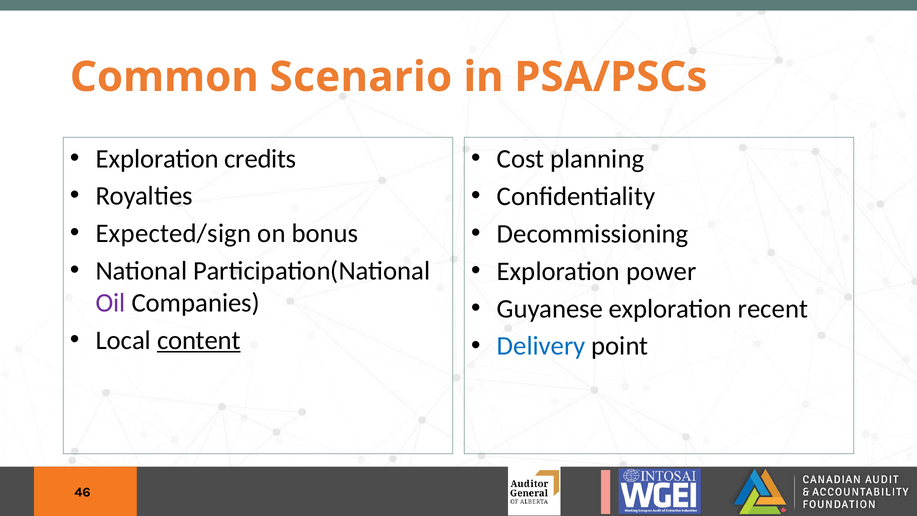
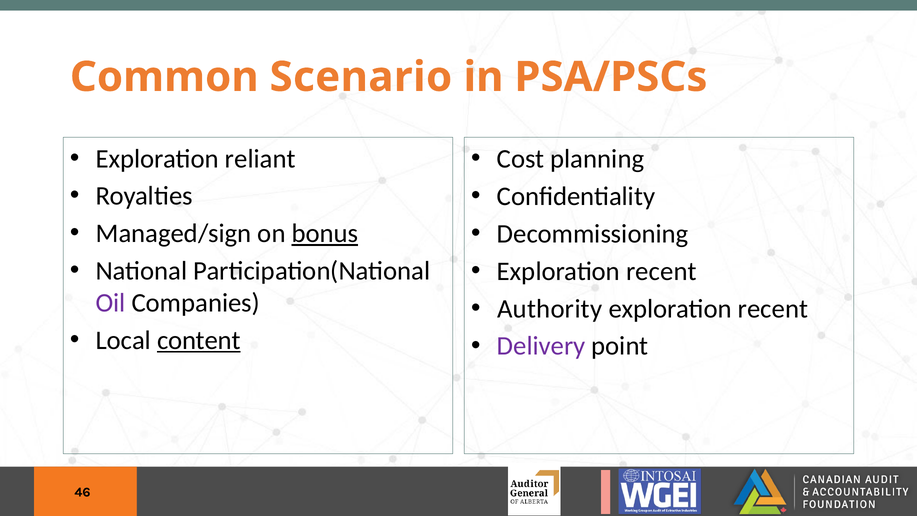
credits: credits -> reliant
Expected/sign: Expected/sign -> Managed/sign
bonus underline: none -> present
power at (661, 271): power -> recent
Guyanese: Guyanese -> Authority
Delivery colour: blue -> purple
